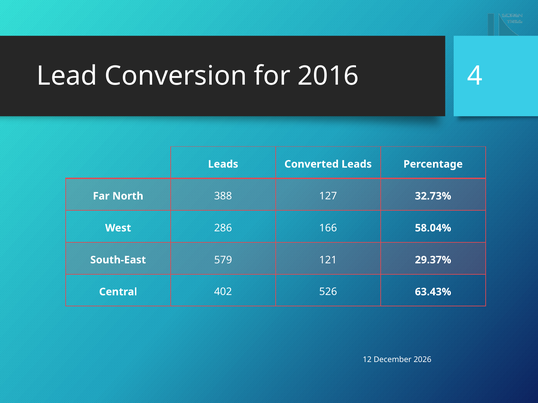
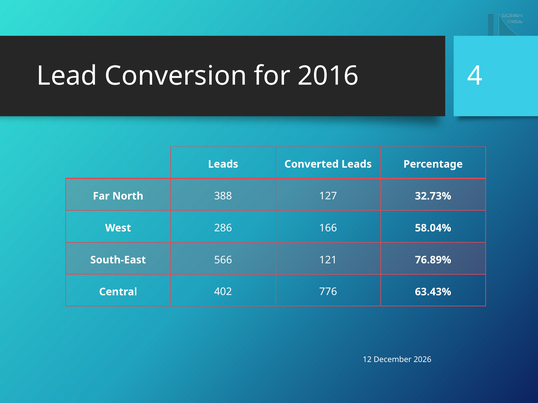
579: 579 -> 566
29.37%: 29.37% -> 76.89%
526: 526 -> 776
